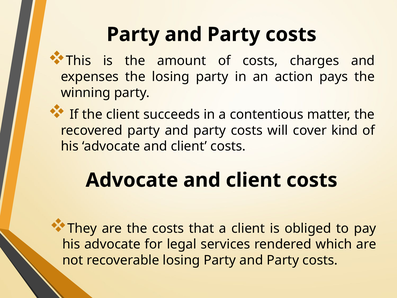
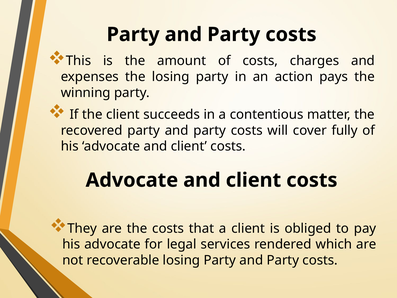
kind: kind -> fully
